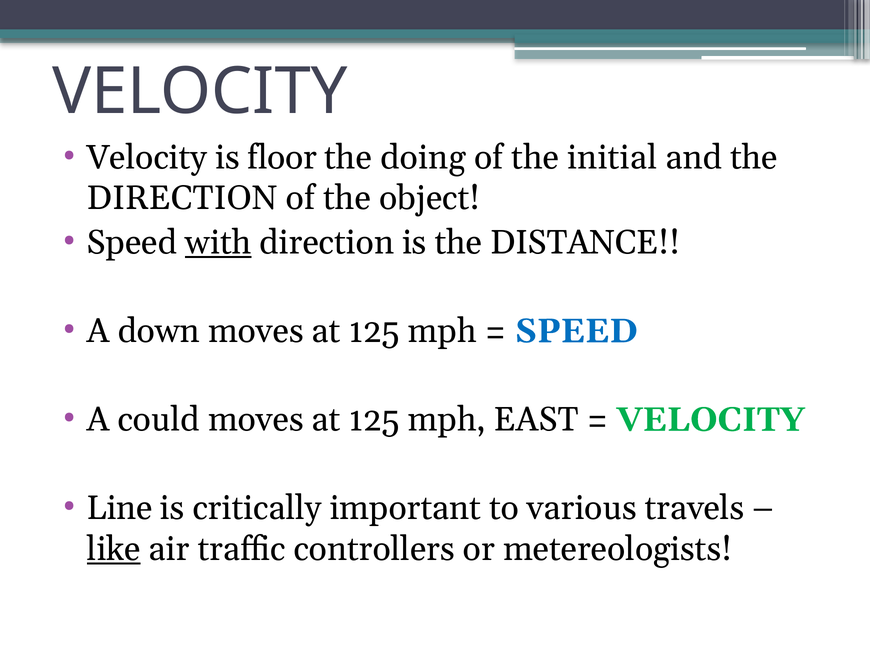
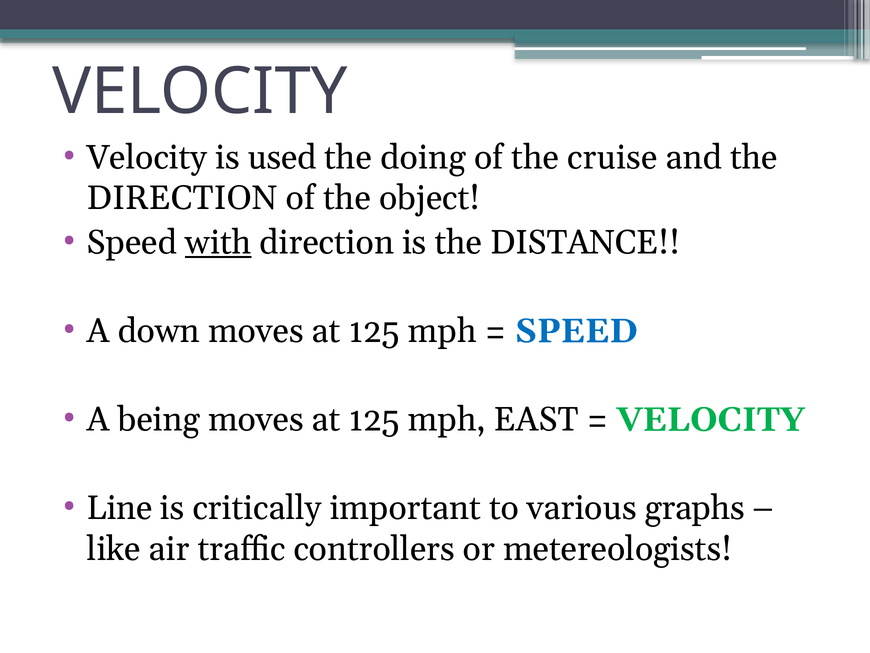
floor: floor -> used
initial: initial -> cruise
could: could -> being
travels: travels -> graphs
like underline: present -> none
